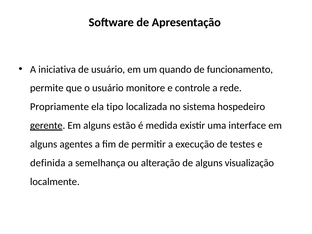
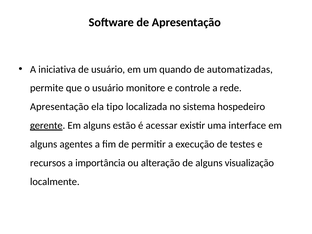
funcionamento: funcionamento -> automatizadas
Propriamente at (59, 107): Propriamente -> Apresentação
medida: medida -> acessar
definida: definida -> recursos
semelhança: semelhança -> importância
